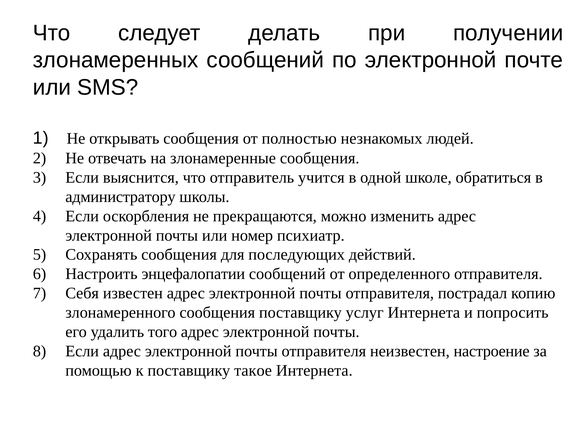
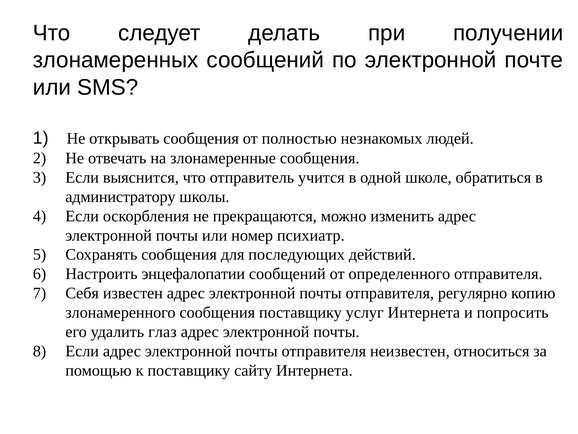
пострадал: пострадал -> регулярно
того: того -> глаз
настроение: настроение -> относиться
такое: такое -> сайту
